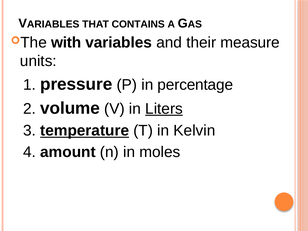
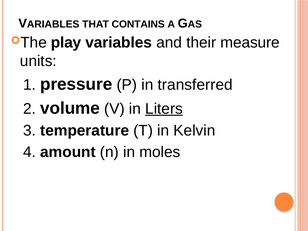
with: with -> play
percentage: percentage -> transferred
temperature underline: present -> none
